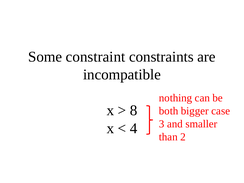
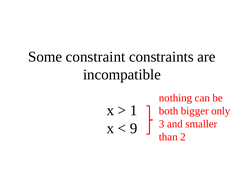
8: 8 -> 1
case: case -> only
4: 4 -> 9
